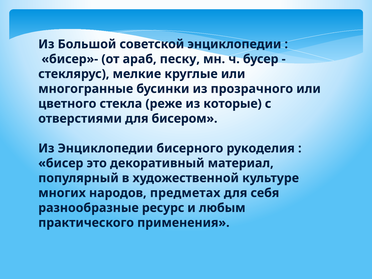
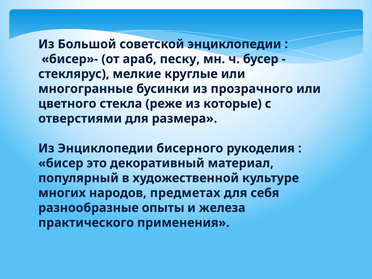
бисером: бисером -> размера
ресурс: ресурс -> опыты
любым: любым -> железа
